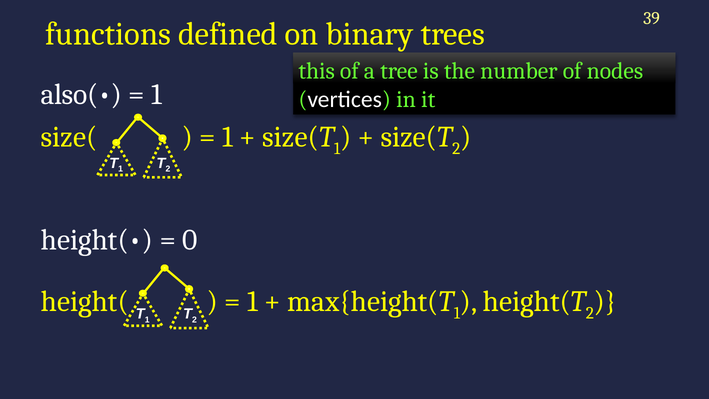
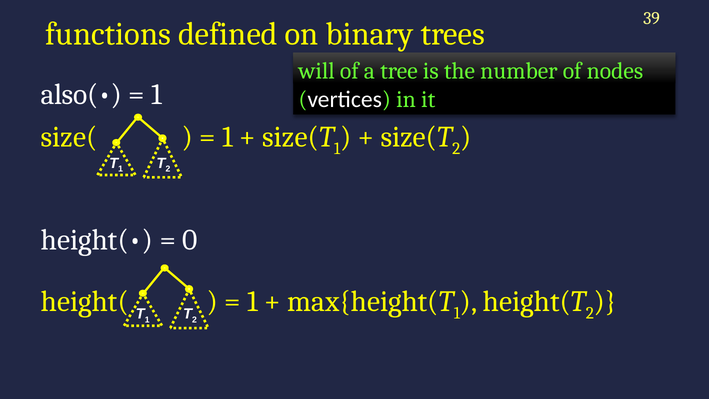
this: this -> will
